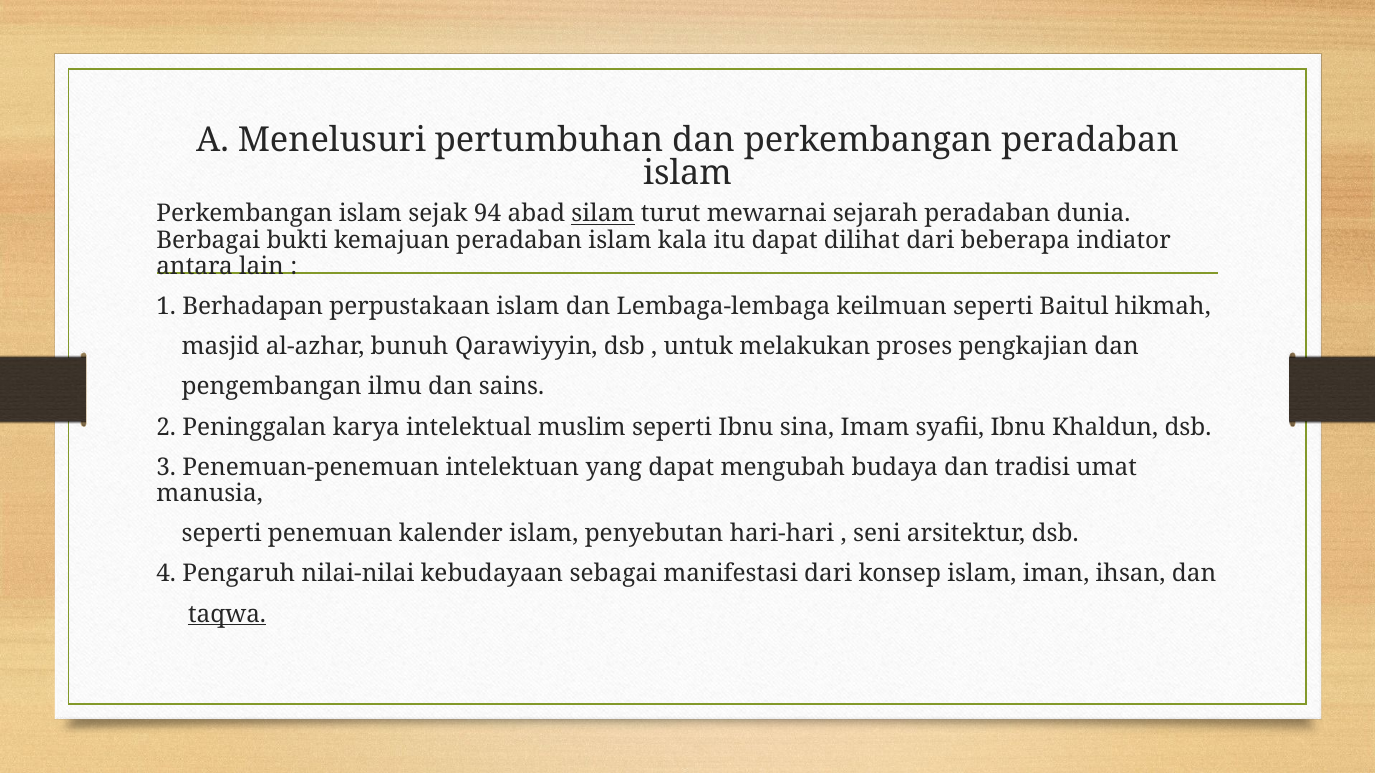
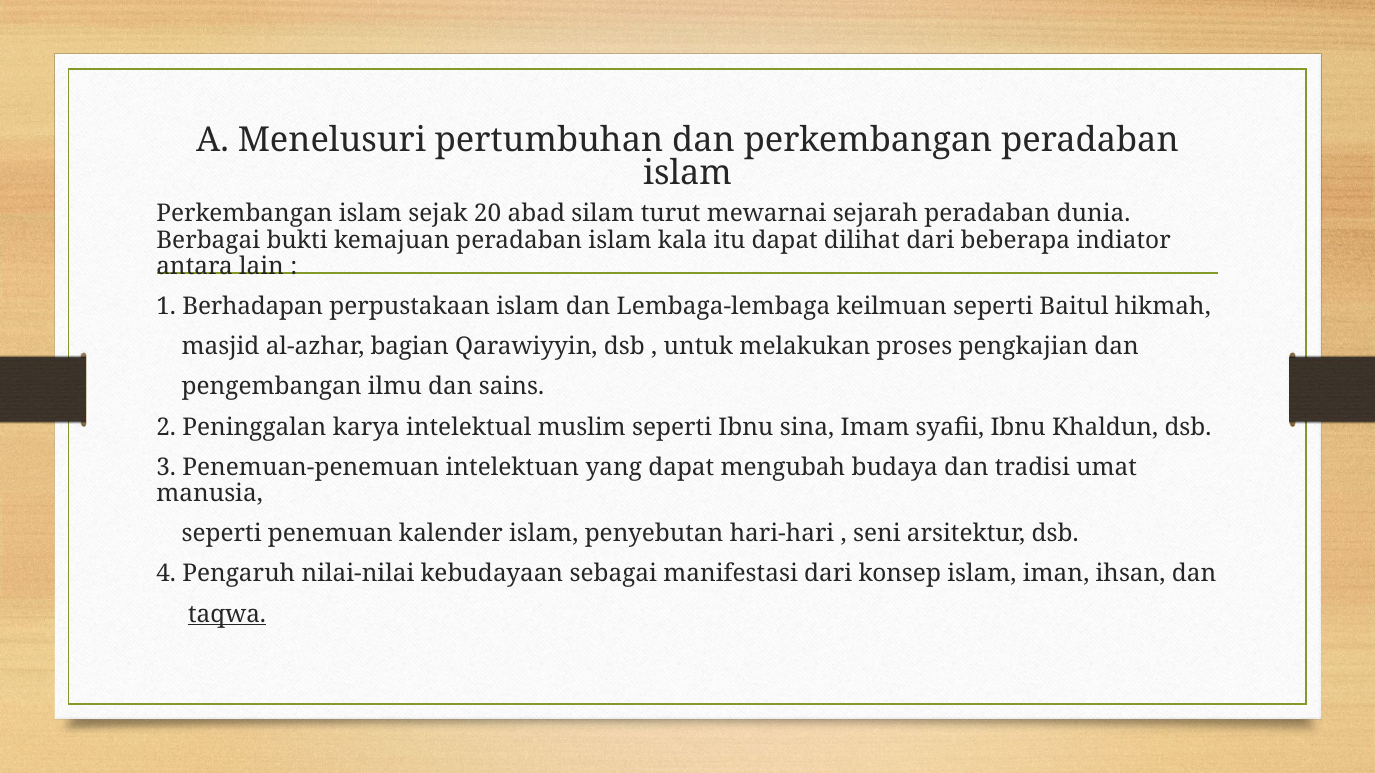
94: 94 -> 20
silam underline: present -> none
bunuh: bunuh -> bagian
